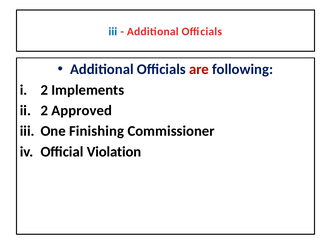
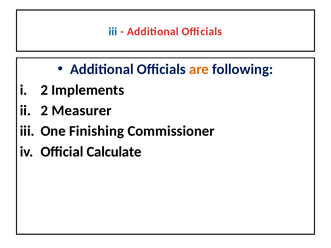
are colour: red -> orange
Approved: Approved -> Measurer
Violation: Violation -> Calculate
